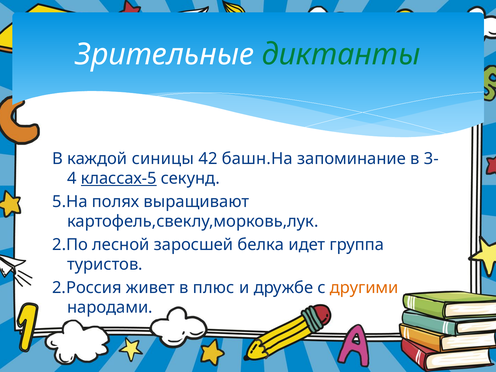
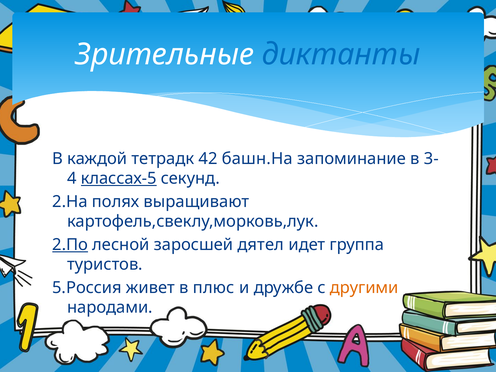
диктанты colour: green -> blue
синицы: синицы -> тетрадк
5.На: 5.На -> 2.На
2.По underline: none -> present
белка: белка -> дятел
2.Россия: 2.Россия -> 5.Россия
